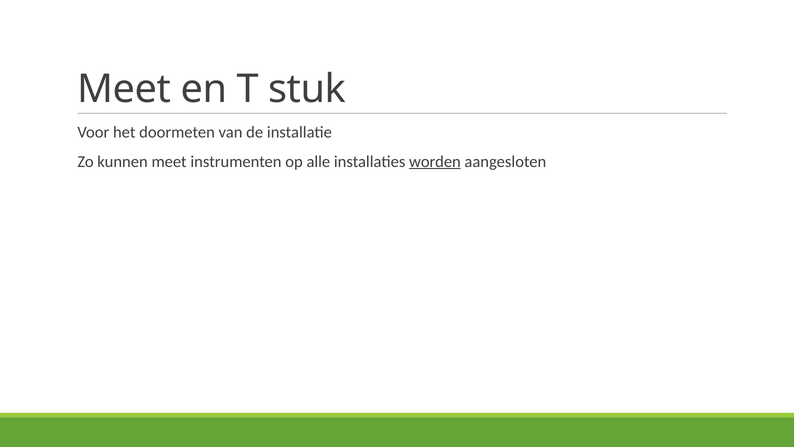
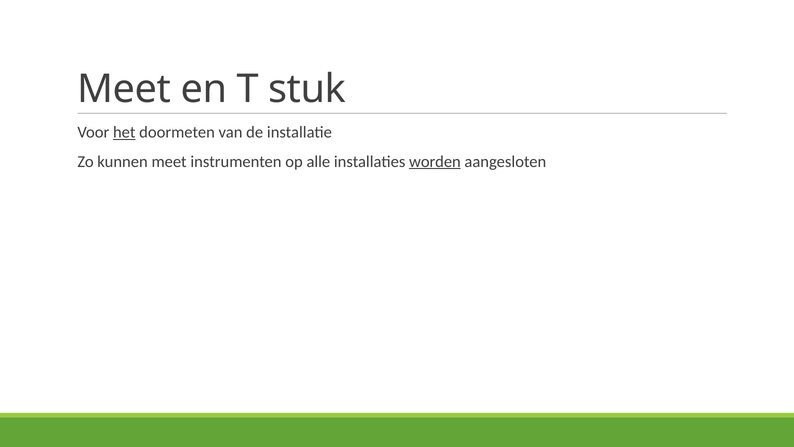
het underline: none -> present
